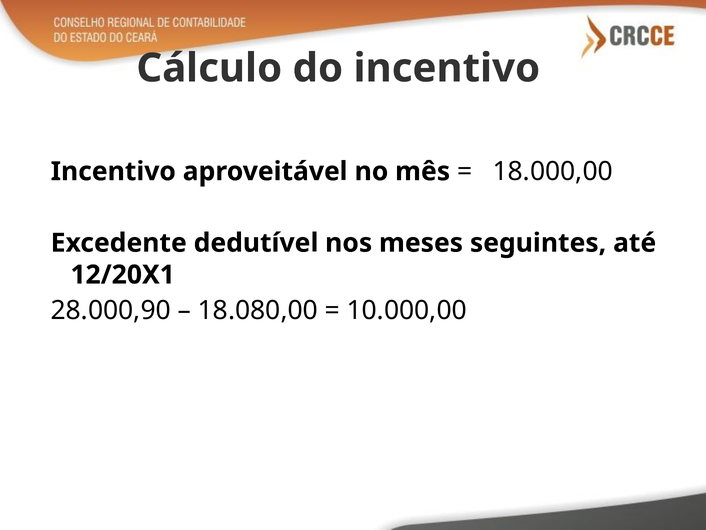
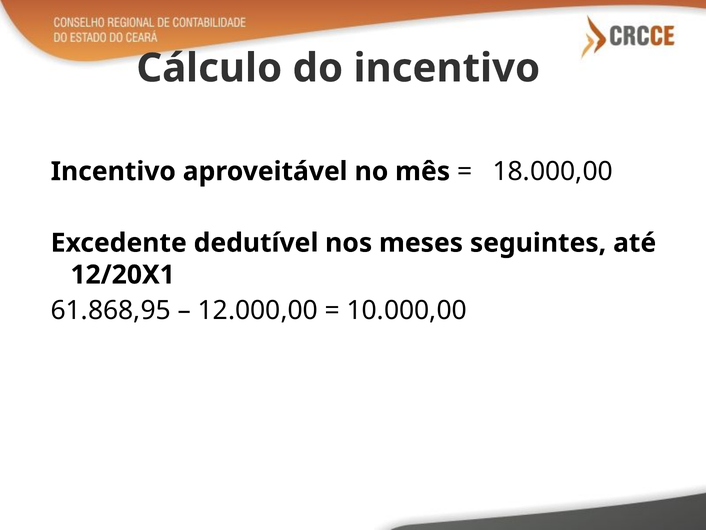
28.000,90: 28.000,90 -> 61.868,95
18.080,00: 18.080,00 -> 12.000,00
